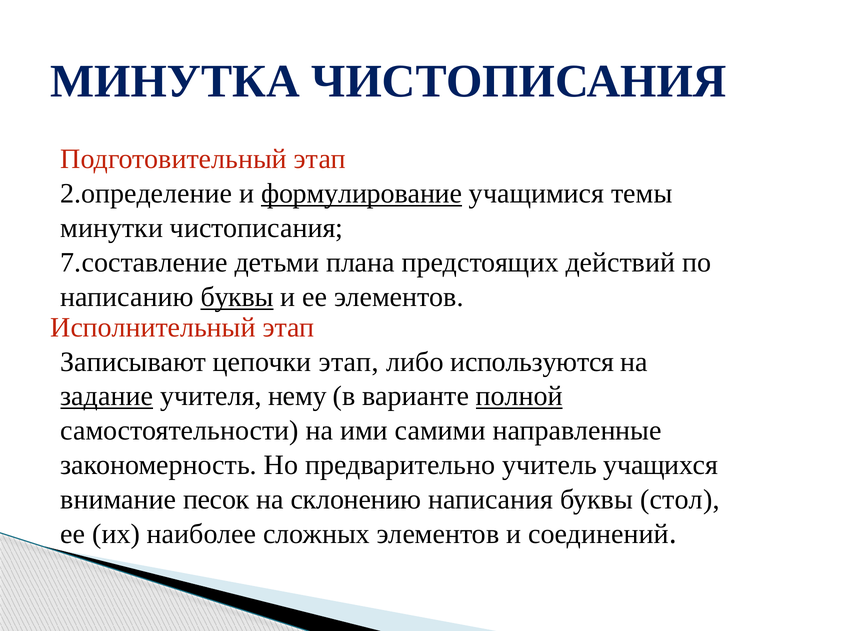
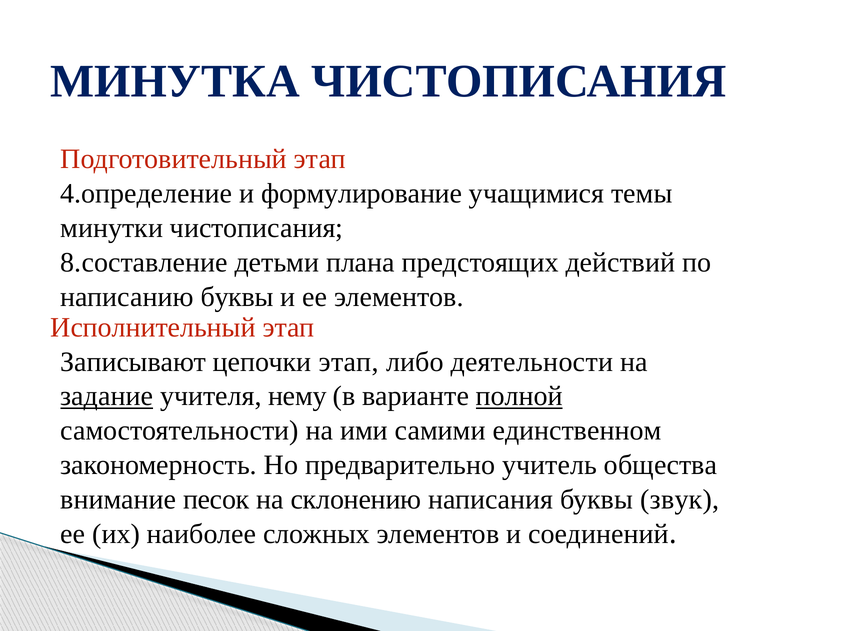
2.определение: 2.определение -> 4.определение
формулирование underline: present -> none
7.составление: 7.составление -> 8.составление
буквы at (237, 297) underline: present -> none
используются: используются -> деятельности
направленные: направленные -> единственном
учащихся: учащихся -> общества
стол: стол -> звук
